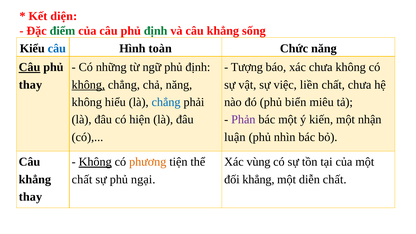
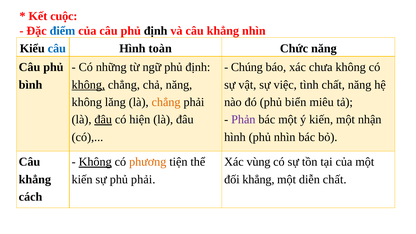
diện: diện -> cuộc
điểm colour: green -> blue
định at (156, 31) colour: green -> black
khẳng sống: sống -> nhìn
Câu at (29, 67) underline: present -> none
Tượng: Tượng -> Chúng
thay at (30, 85): thay -> bình
liền: liền -> tình
chất chưa: chưa -> năng
hiểu: hiểu -> lăng
chẳng at (166, 102) colour: blue -> orange
đâu at (103, 120) underline: none -> present
luận at (235, 137): luận -> hình
chất at (82, 179): chất -> kiến
phủ ngại: ngại -> phải
thay at (30, 197): thay -> cách
